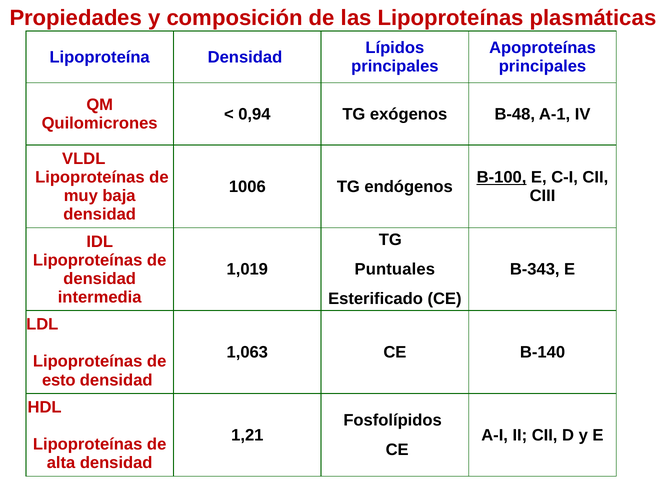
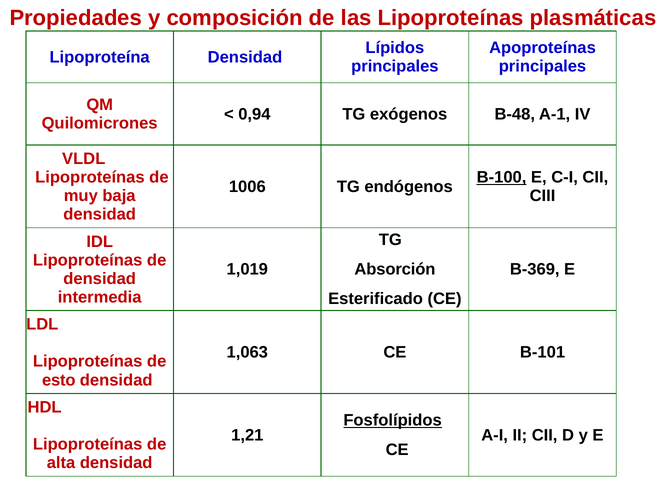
Puntuales: Puntuales -> Absorción
B-343: B-343 -> B-369
B-140: B-140 -> B-101
Fosfolípidos underline: none -> present
